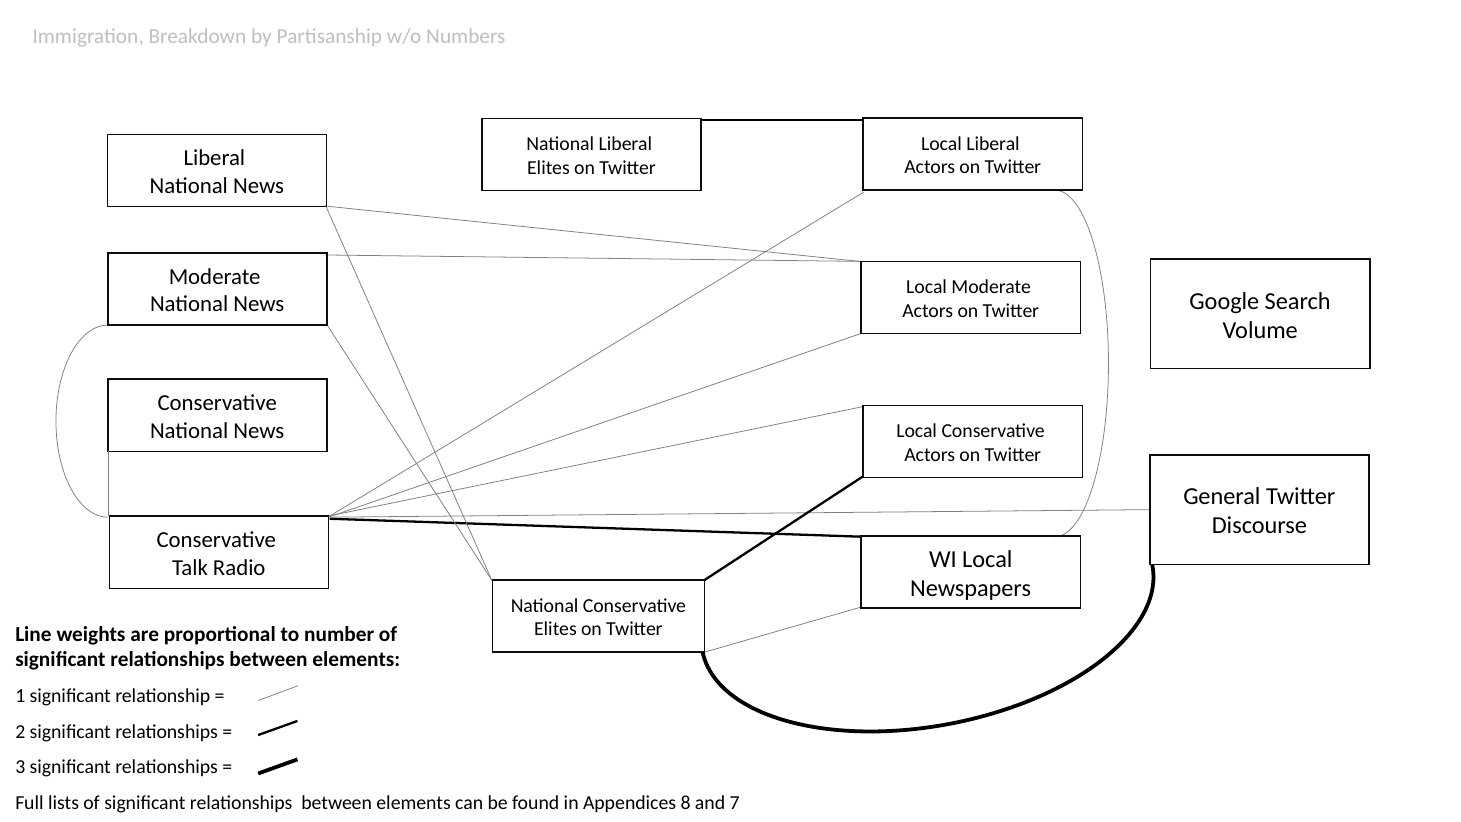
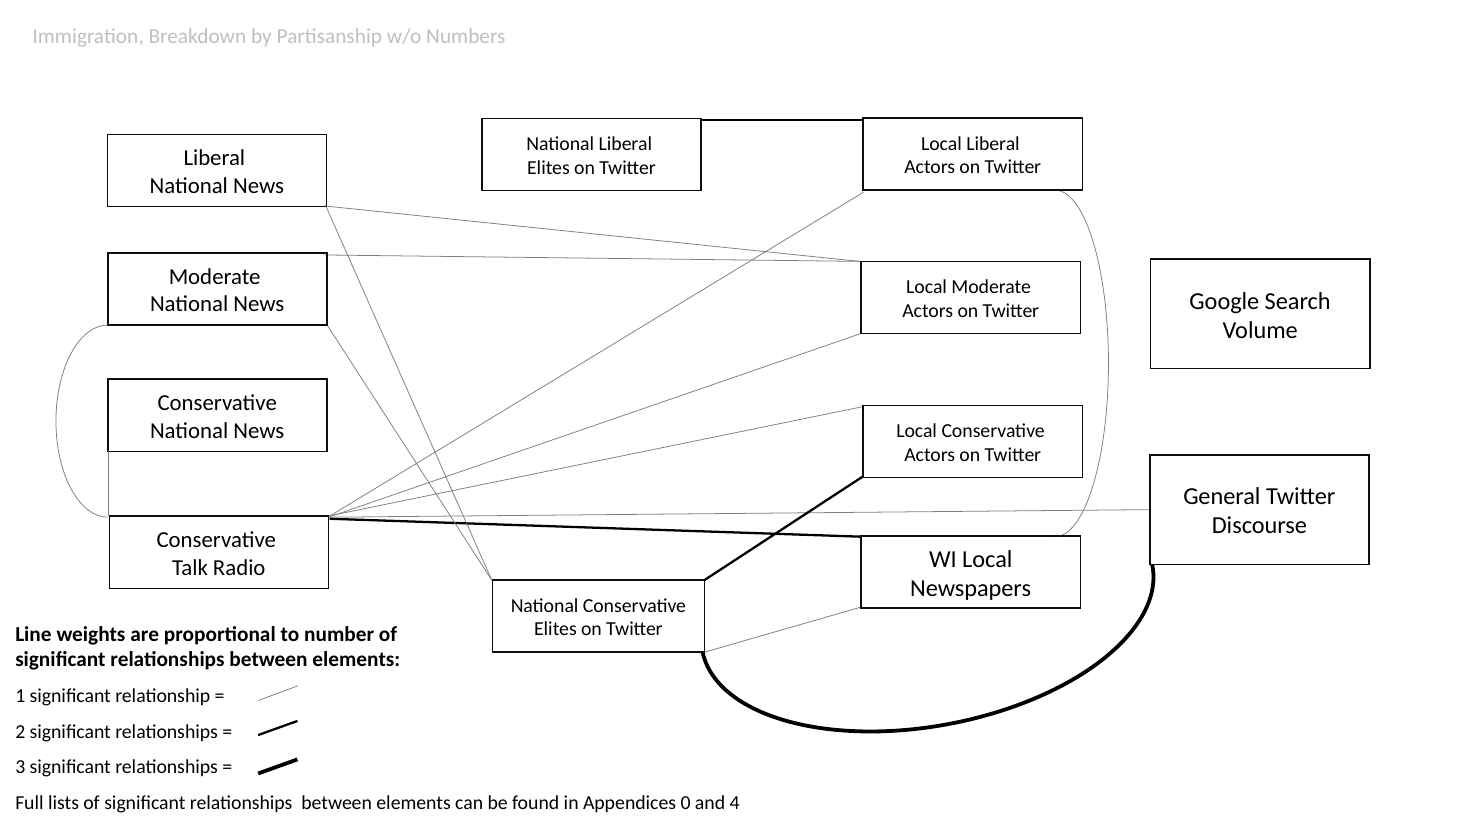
8: 8 -> 0
7: 7 -> 4
